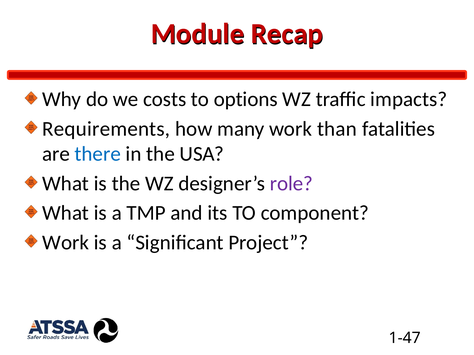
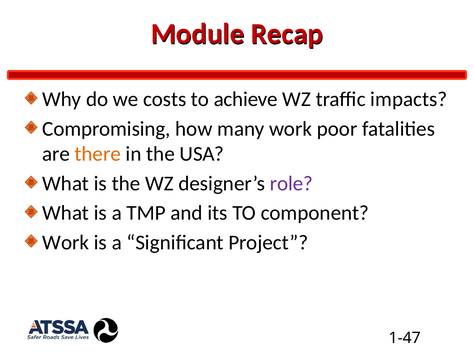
options: options -> achieve
Requirements: Requirements -> Compromising
than: than -> poor
there colour: blue -> orange
